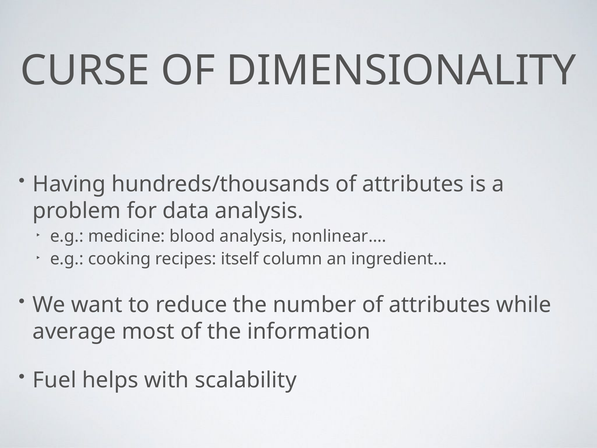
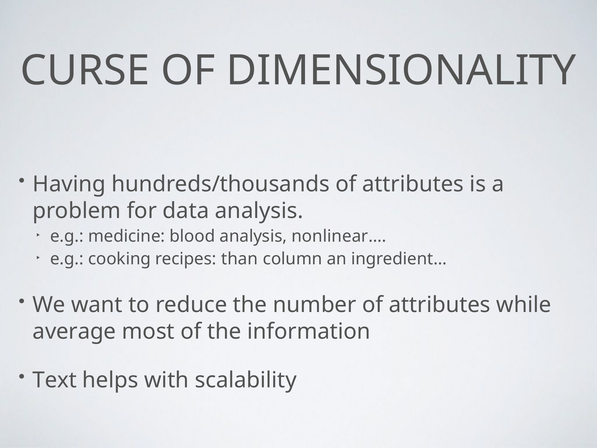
itself: itself -> than
Fuel: Fuel -> Text
